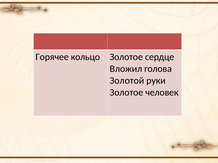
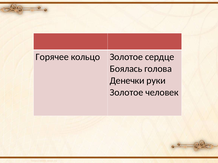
Вложил: Вложил -> Боялась
Золотой: Золотой -> Денечки
